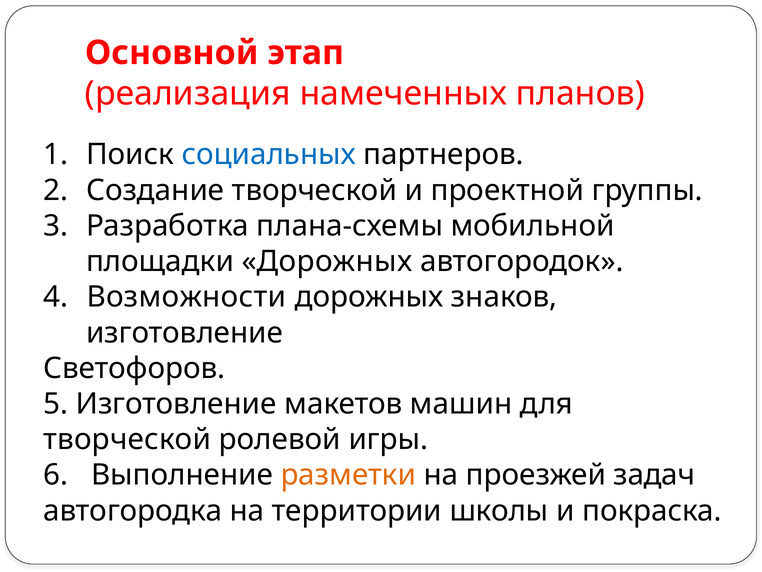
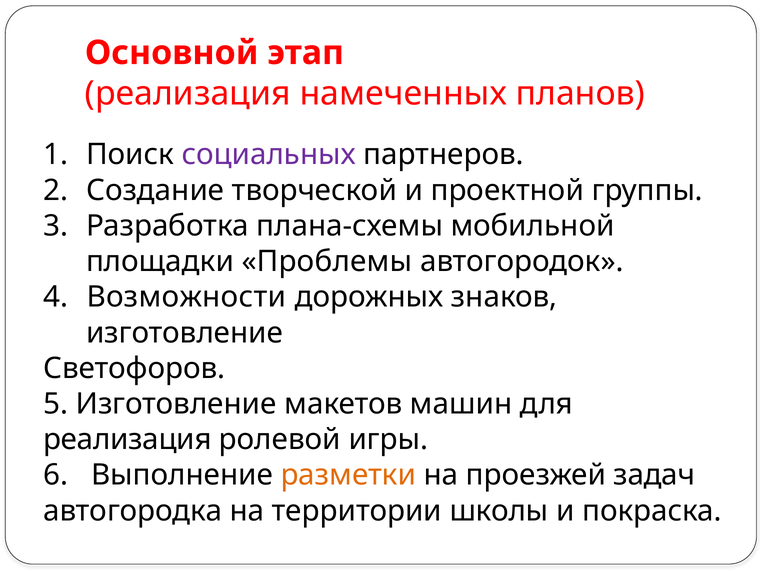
социальных colour: blue -> purple
площадки Дорожных: Дорожных -> Проблемы
творческой at (127, 439): творческой -> реализация
